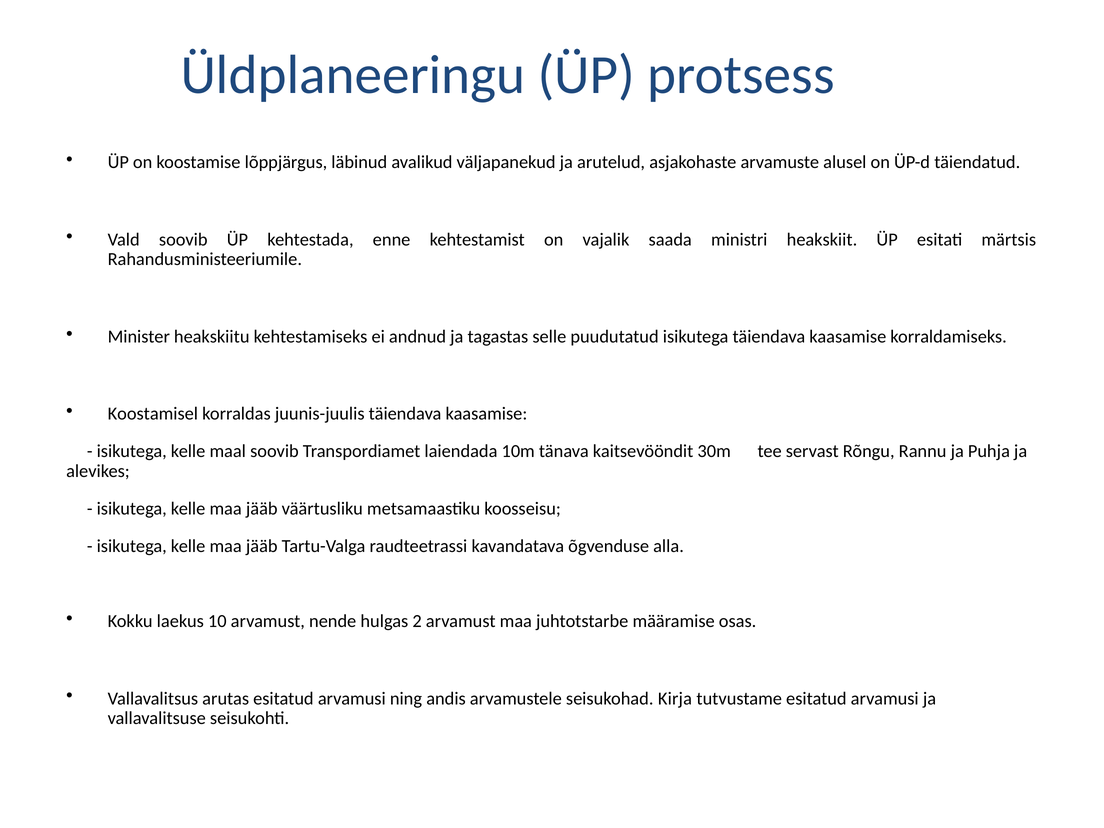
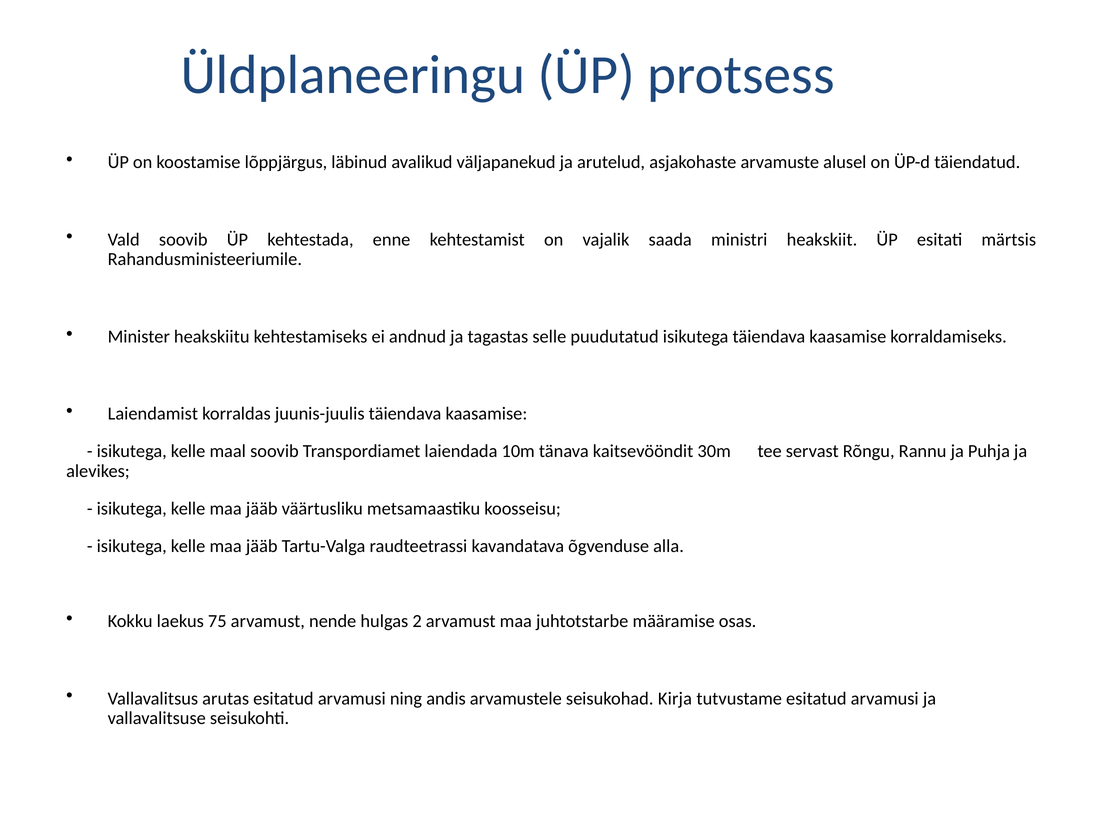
Koostamisel: Koostamisel -> Laiendamist
10: 10 -> 75
